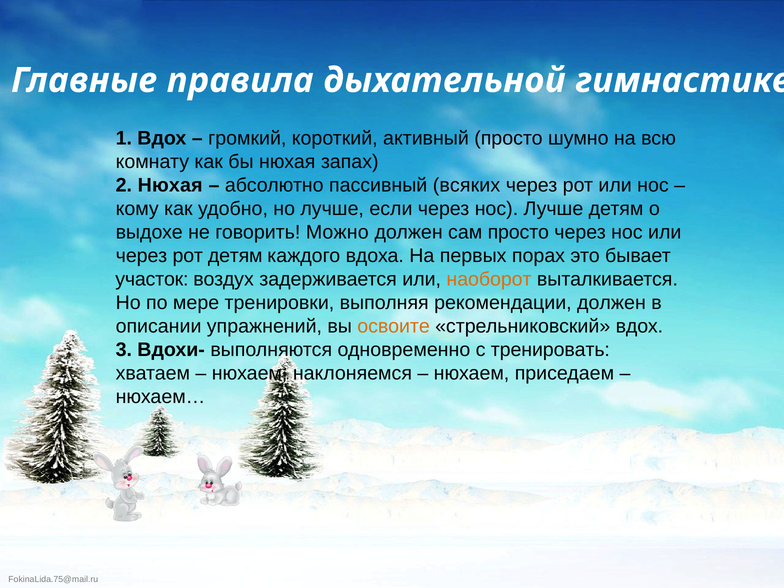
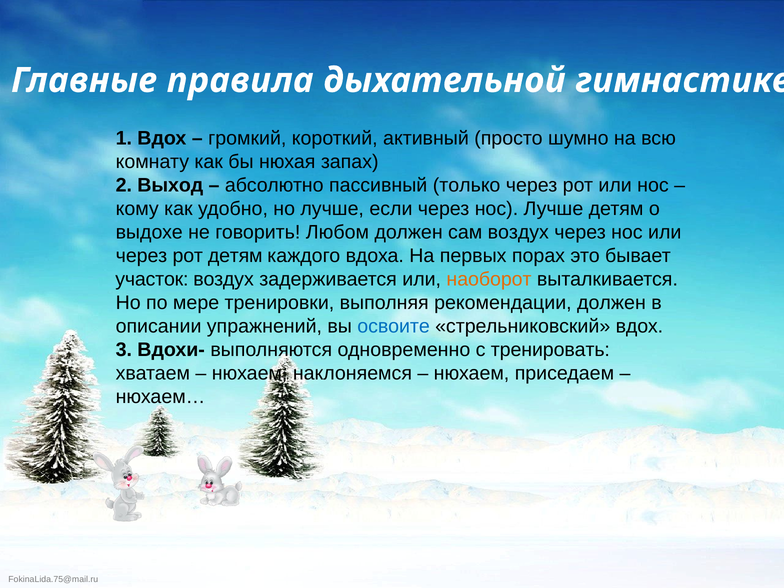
2 Нюхая: Нюхая -> Выход
всяких: всяких -> только
Можно: Можно -> Любом
сам просто: просто -> воздух
освоите colour: orange -> blue
